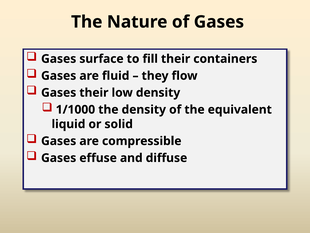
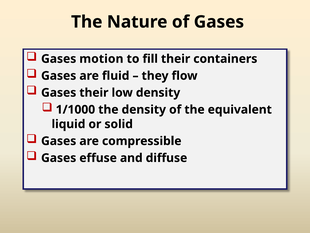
surface: surface -> motion
